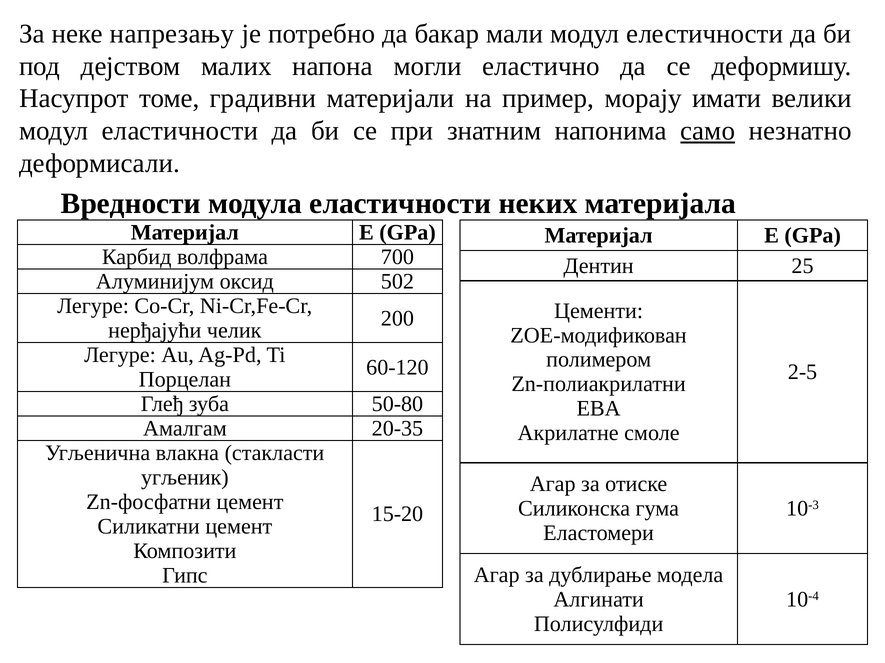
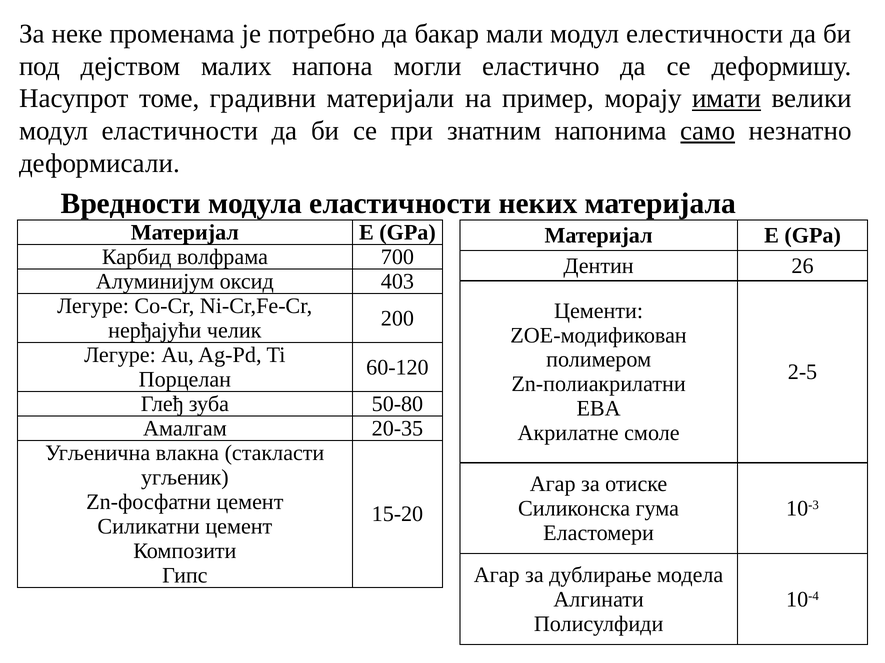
напрезању: напрезању -> променама
имати underline: none -> present
25: 25 -> 26
502: 502 -> 403
